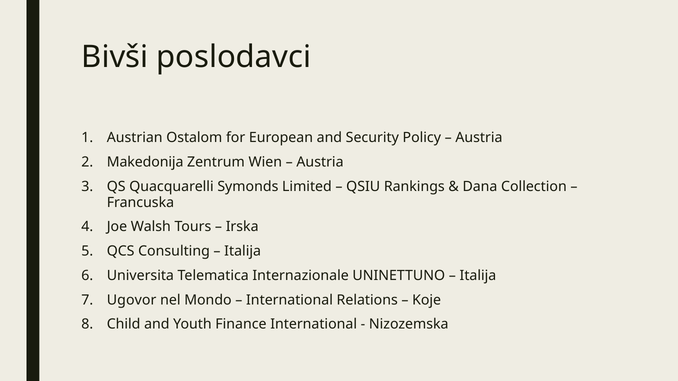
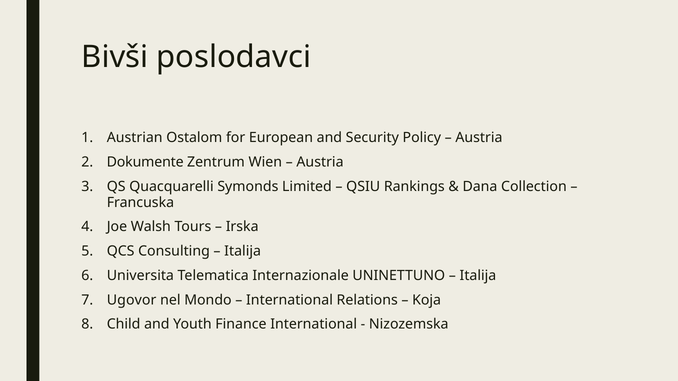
Makedonija: Makedonija -> Dokumente
Koje: Koje -> Koja
